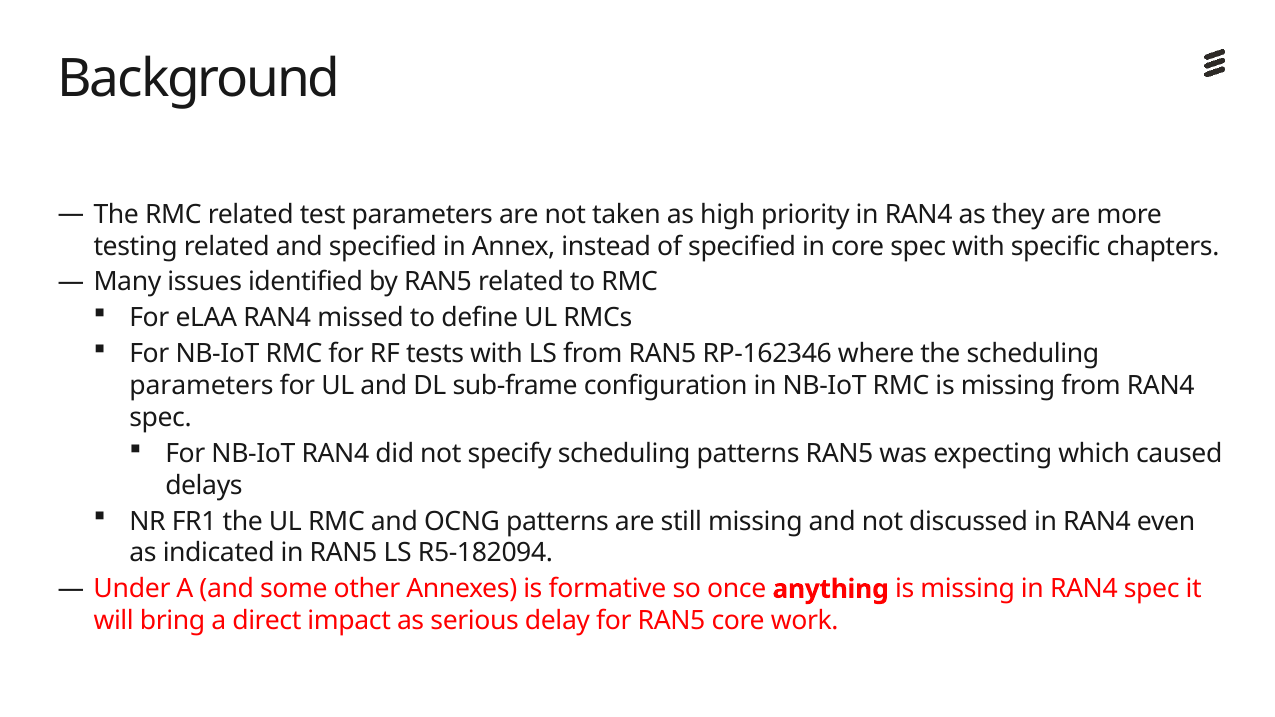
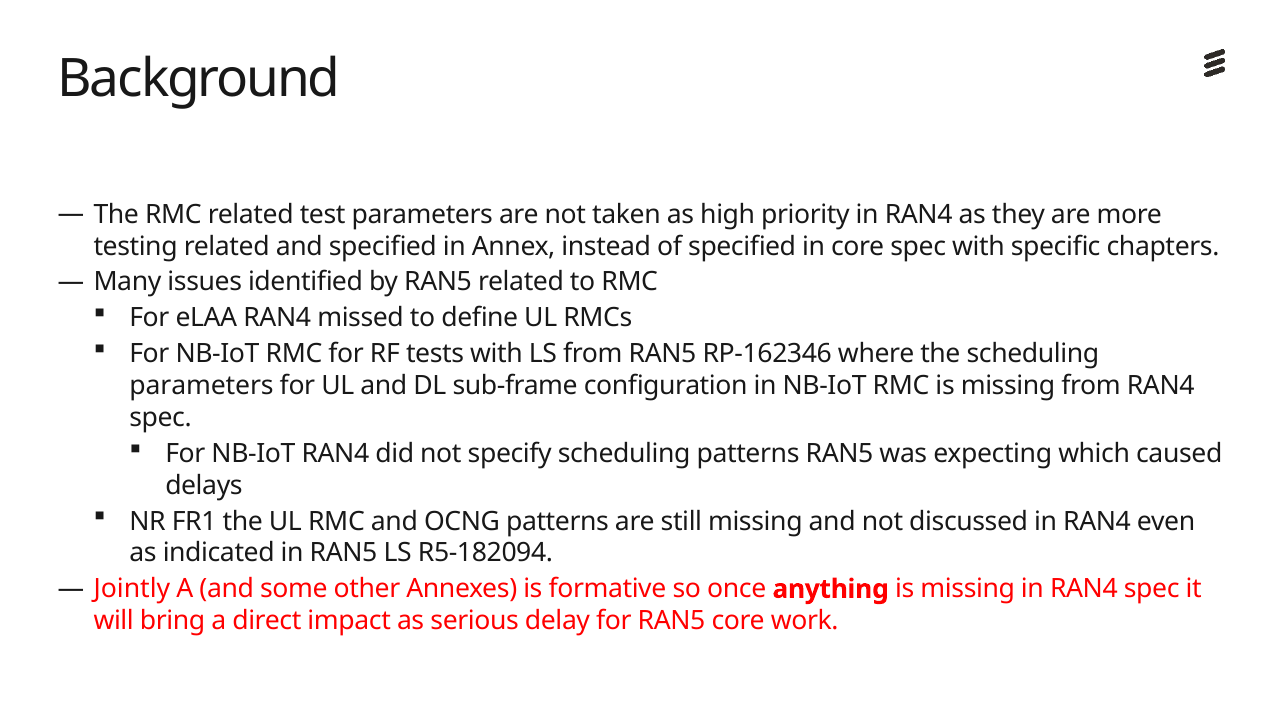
Under: Under -> Jointly
